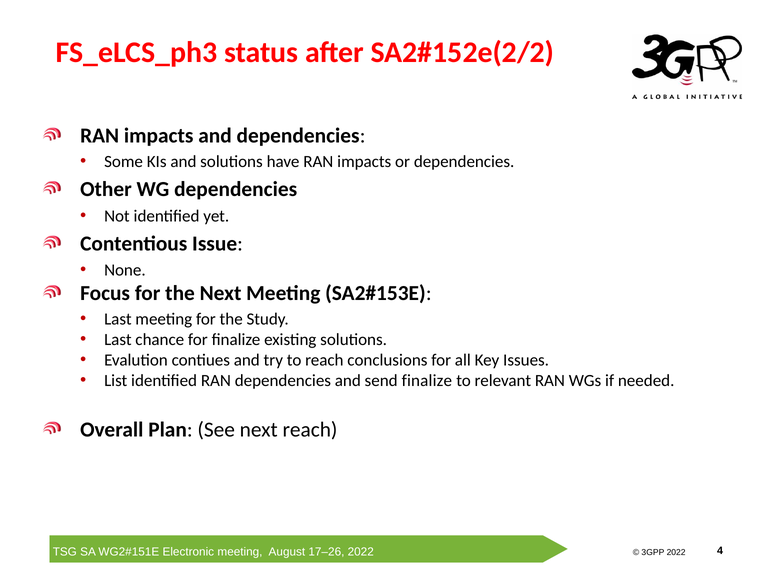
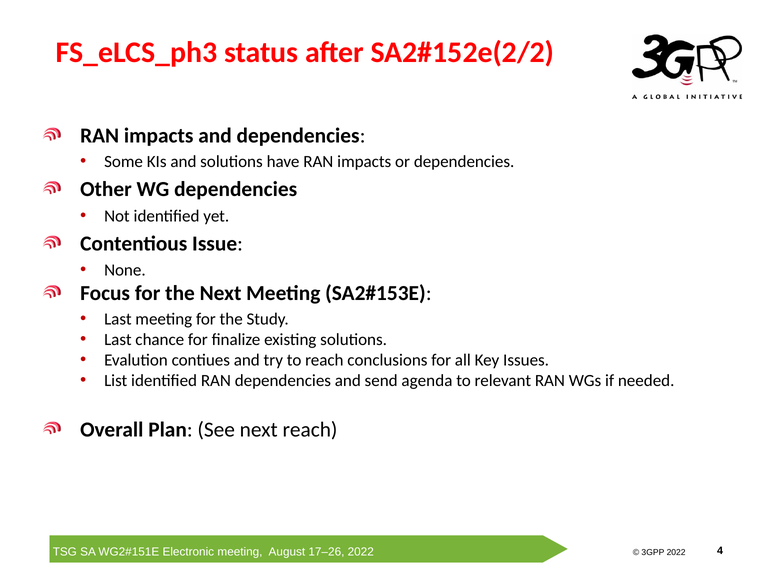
send finalize: finalize -> agenda
